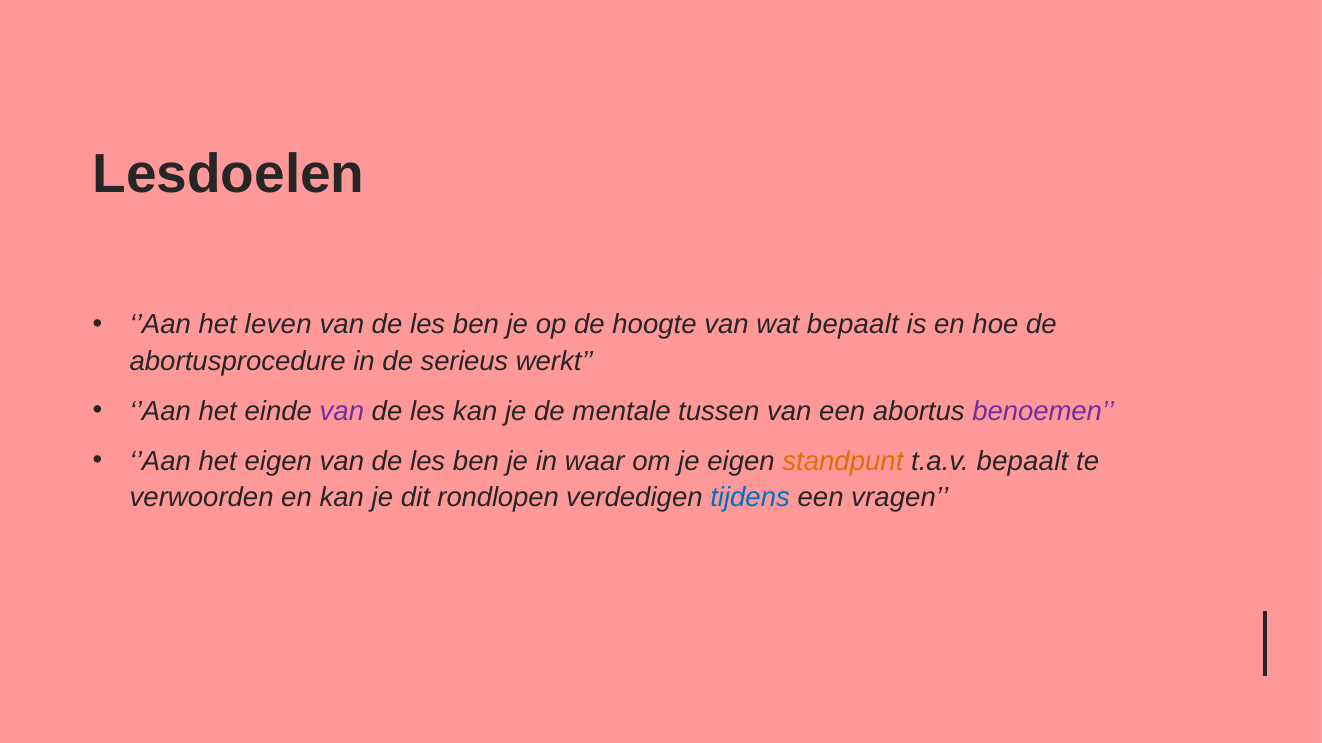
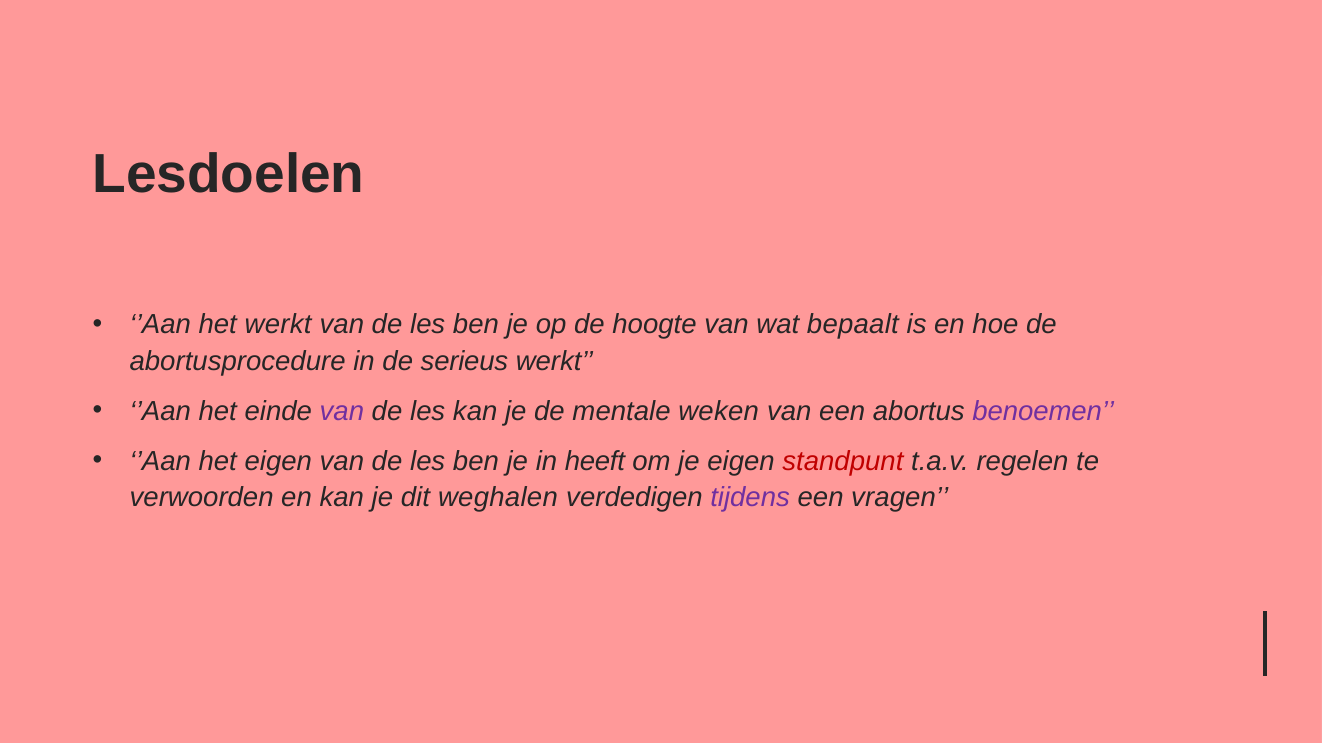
het leven: leven -> werkt
tussen: tussen -> weken
waar: waar -> heeft
standpunt colour: orange -> red
t.a.v bepaalt: bepaalt -> regelen
rondlopen: rondlopen -> weghalen
tijdens colour: blue -> purple
